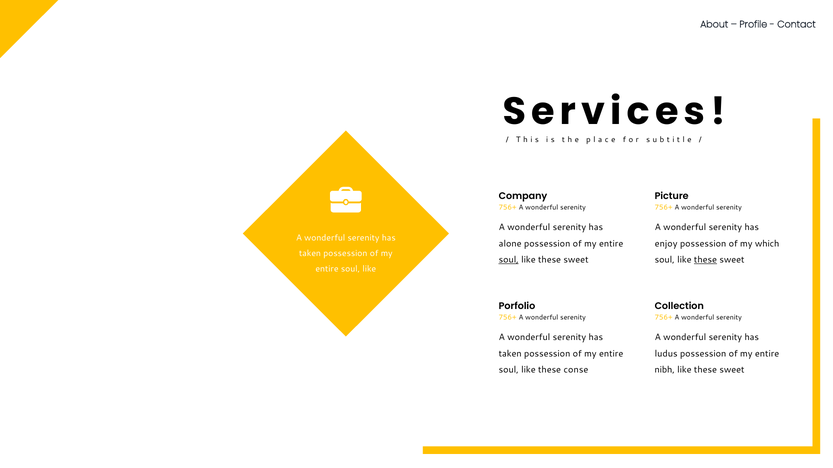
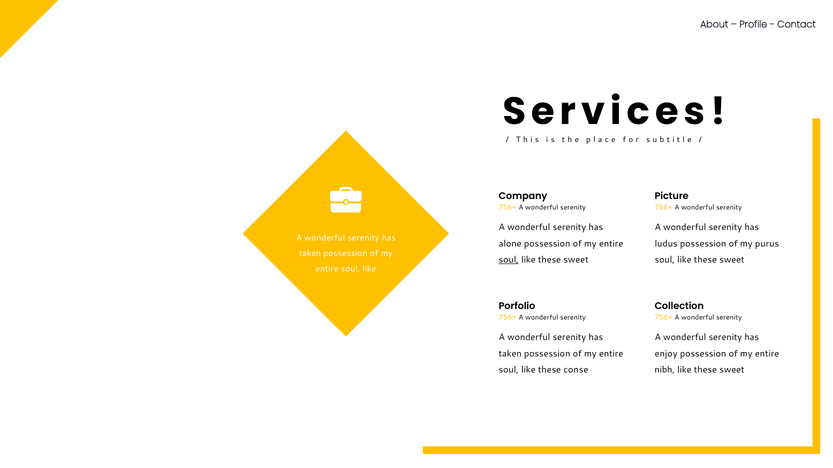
enjoy: enjoy -> ludus
which: which -> purus
these at (705, 260) underline: present -> none
ludus: ludus -> enjoy
